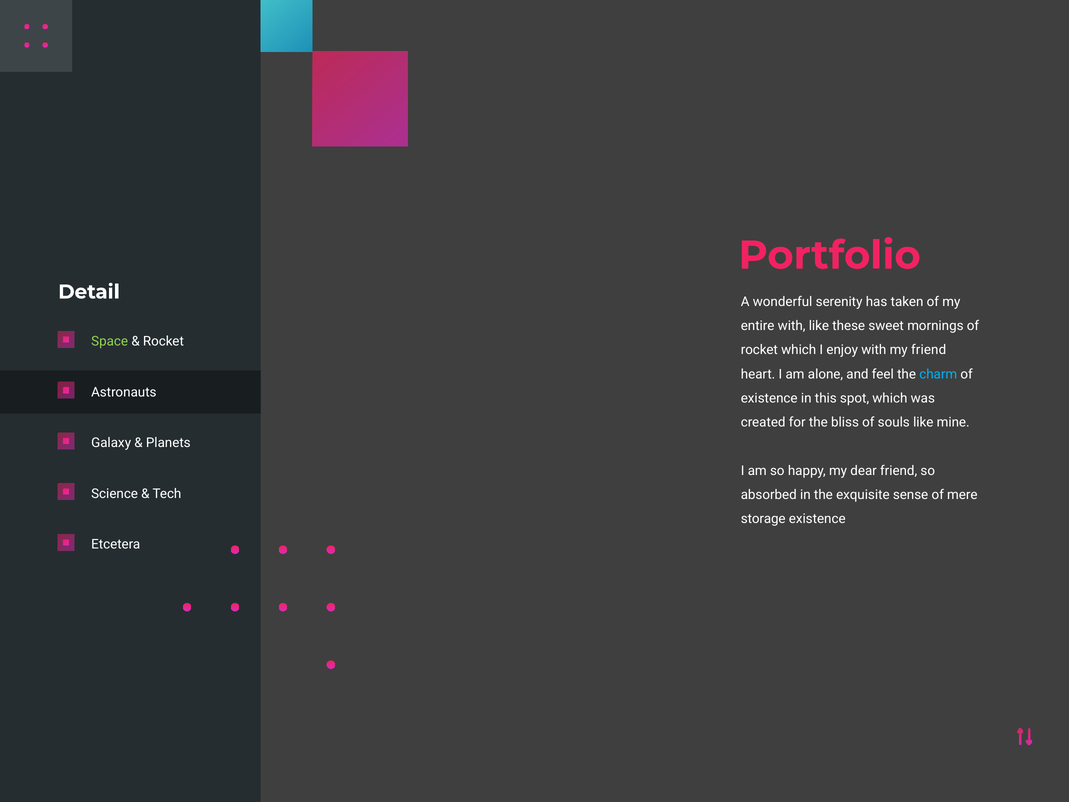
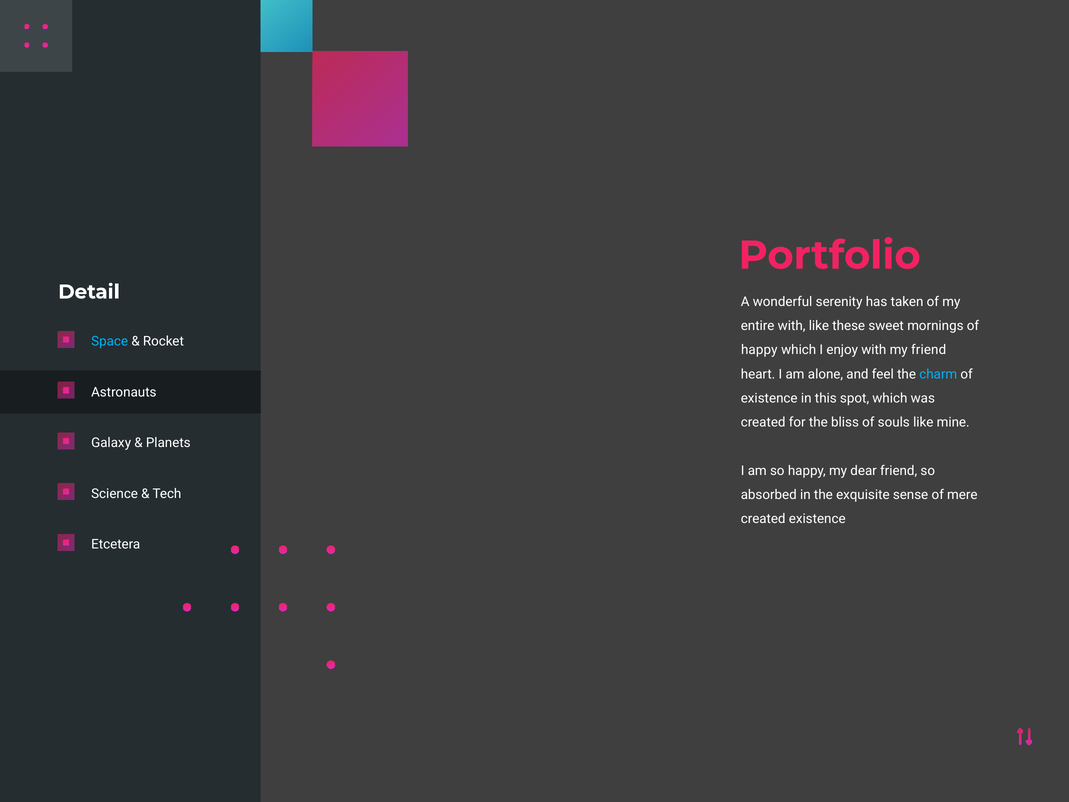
Space colour: light green -> light blue
rocket at (759, 350): rocket -> happy
storage at (763, 519): storage -> created
